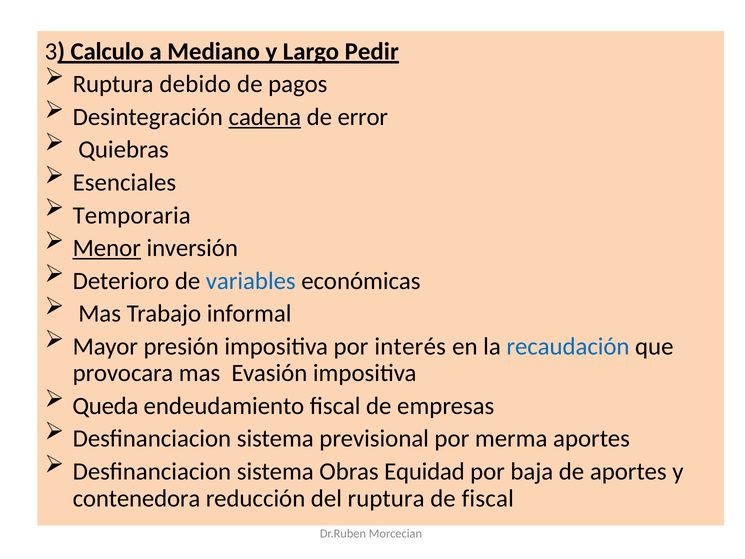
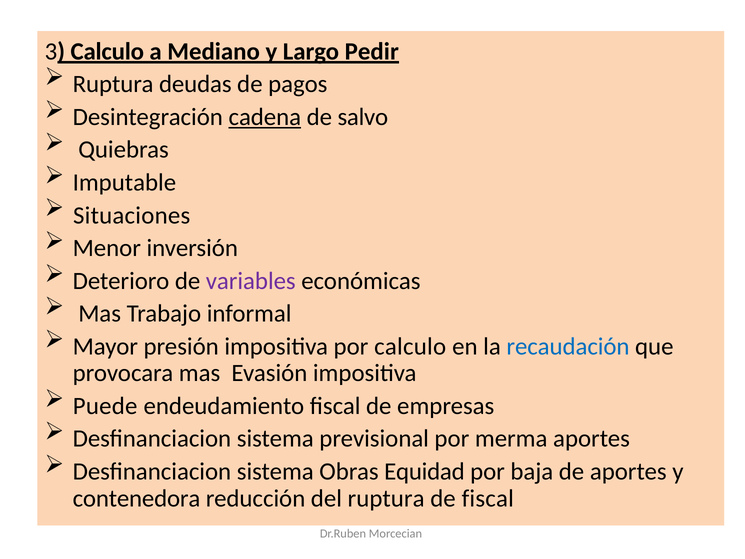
debido: debido -> deudas
error: error -> salvo
Esenciales: Esenciales -> Imputable
Temporaria: Temporaria -> Situaciones
Menor underline: present -> none
variables colour: blue -> purple
por interés: interés -> calculo
Queda: Queda -> Puede
